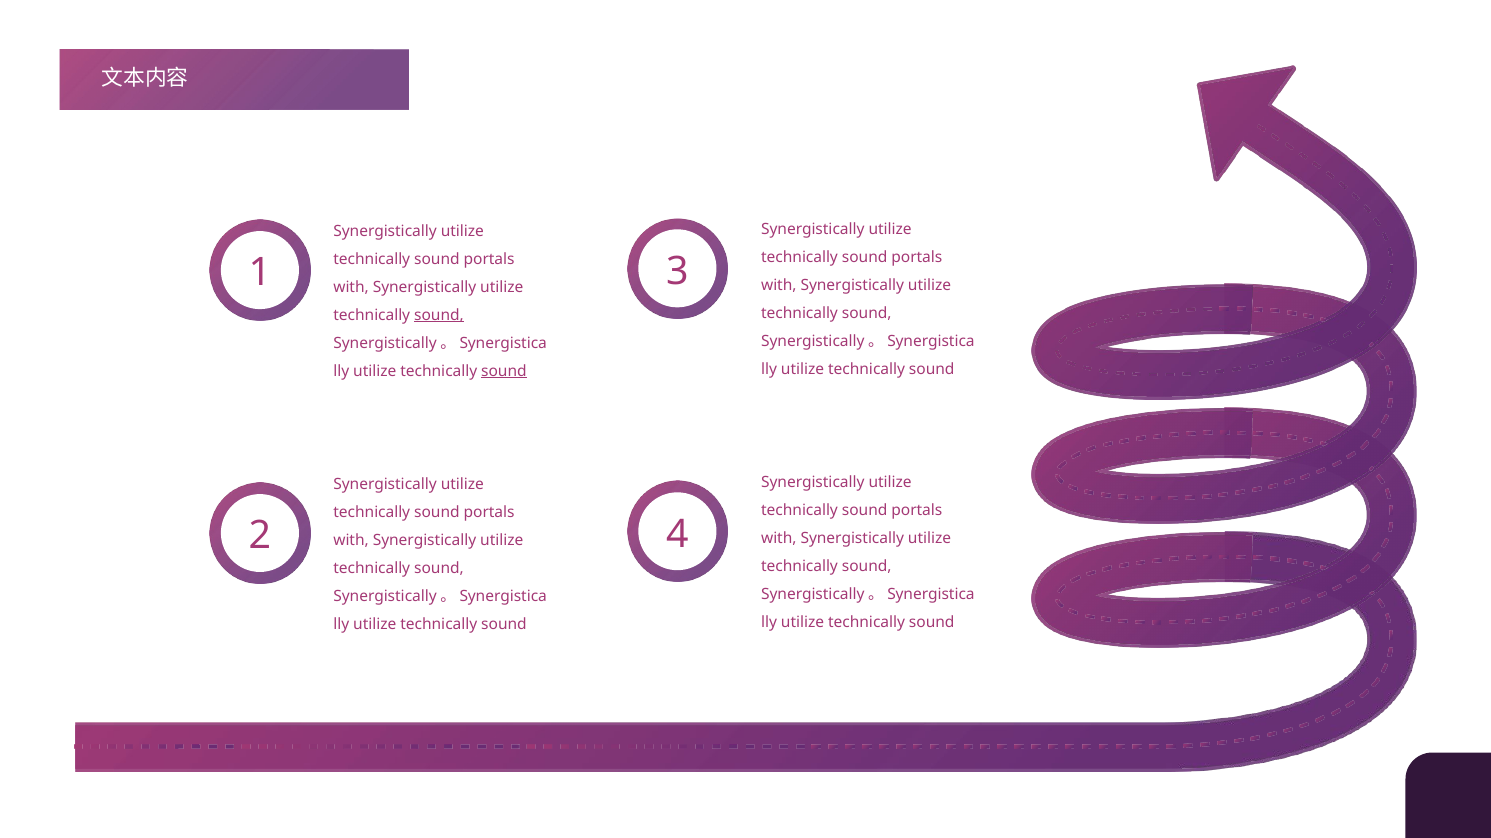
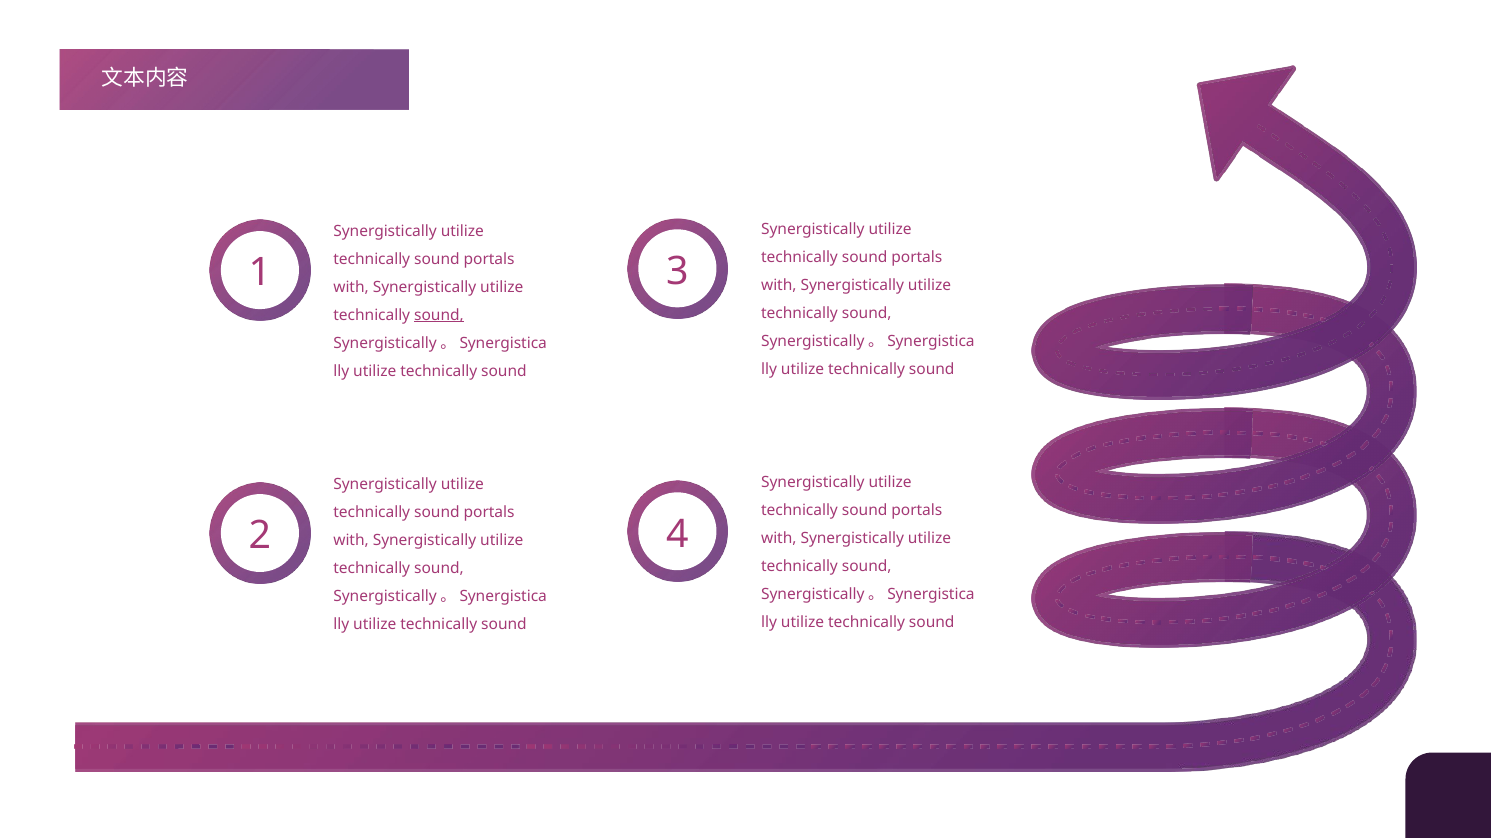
sound at (504, 371) underline: present -> none
